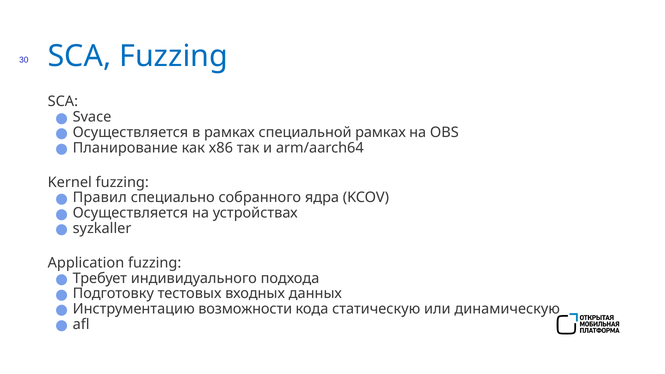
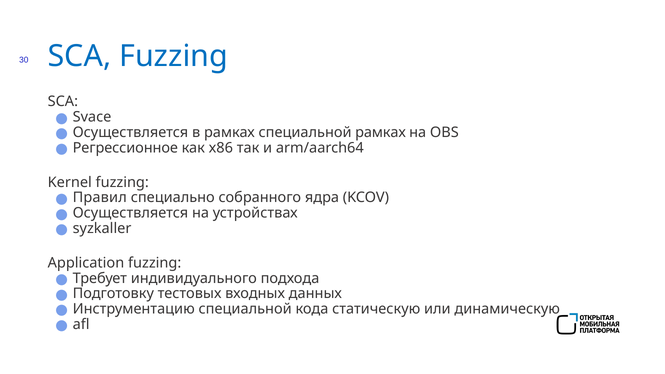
Планирование: Планирование -> Регрессионное
Инструментацию возможности: возможности -> специальной
